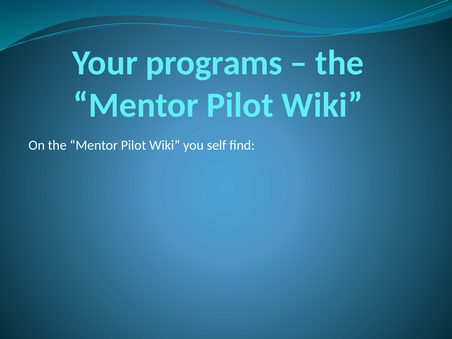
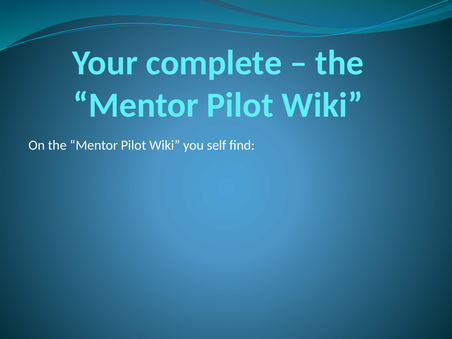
programs: programs -> complete
